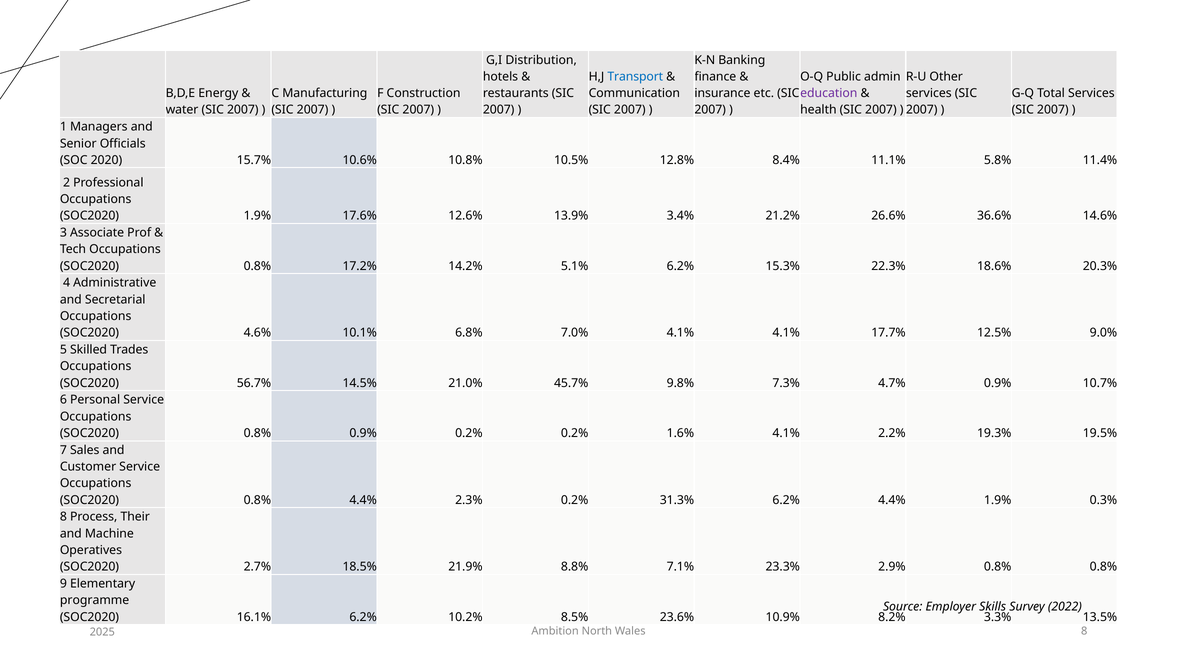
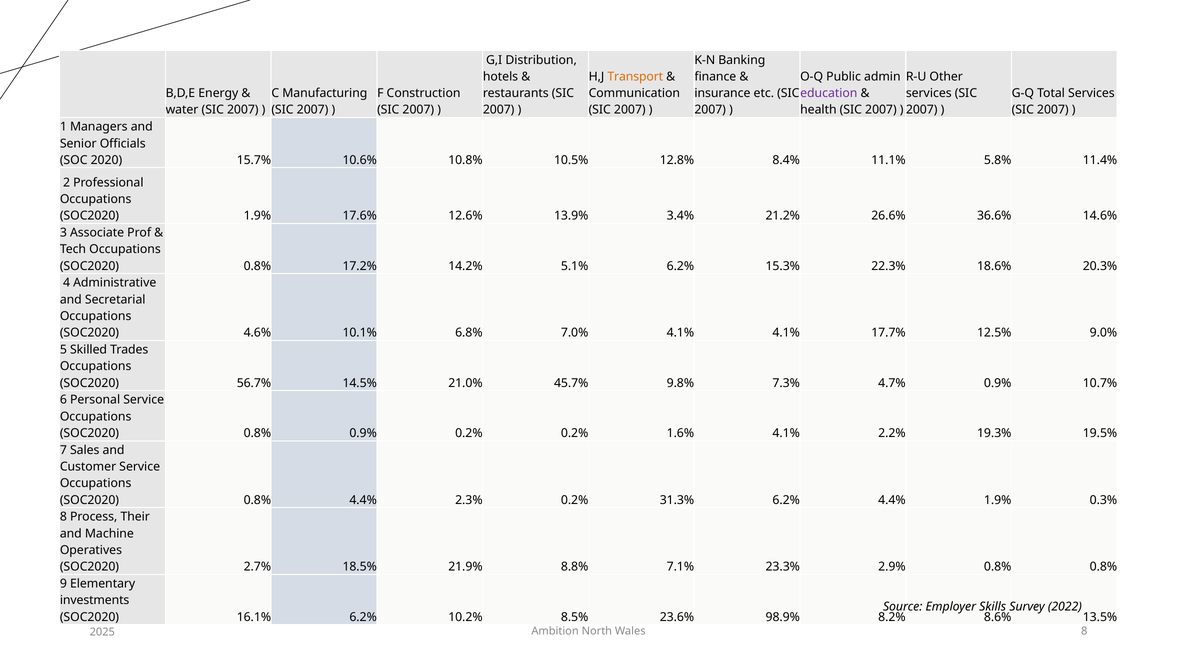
Transport colour: blue -> orange
programme: programme -> investments
10.9%: 10.9% -> 98.9%
3.3%: 3.3% -> 8.6%
